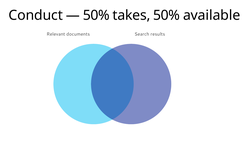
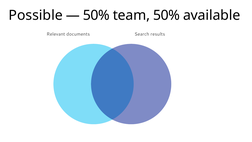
Conduct: Conduct -> Possible
takes: takes -> team
